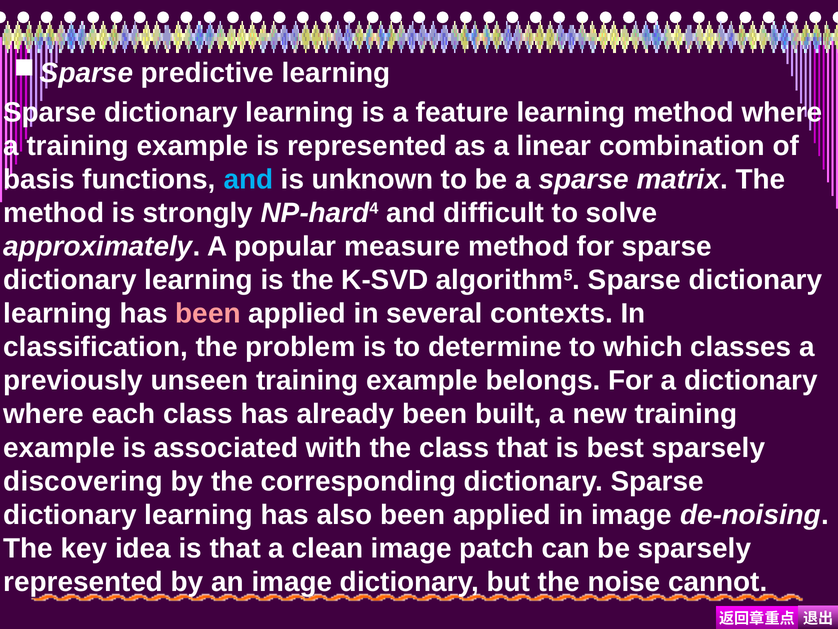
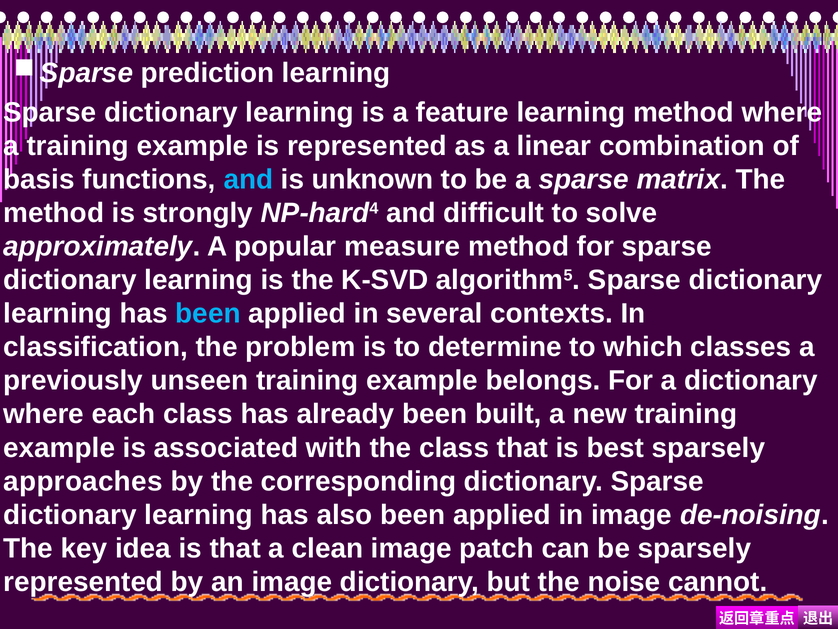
predictive: predictive -> prediction
been at (208, 313) colour: pink -> light blue
discovering: discovering -> approaches
